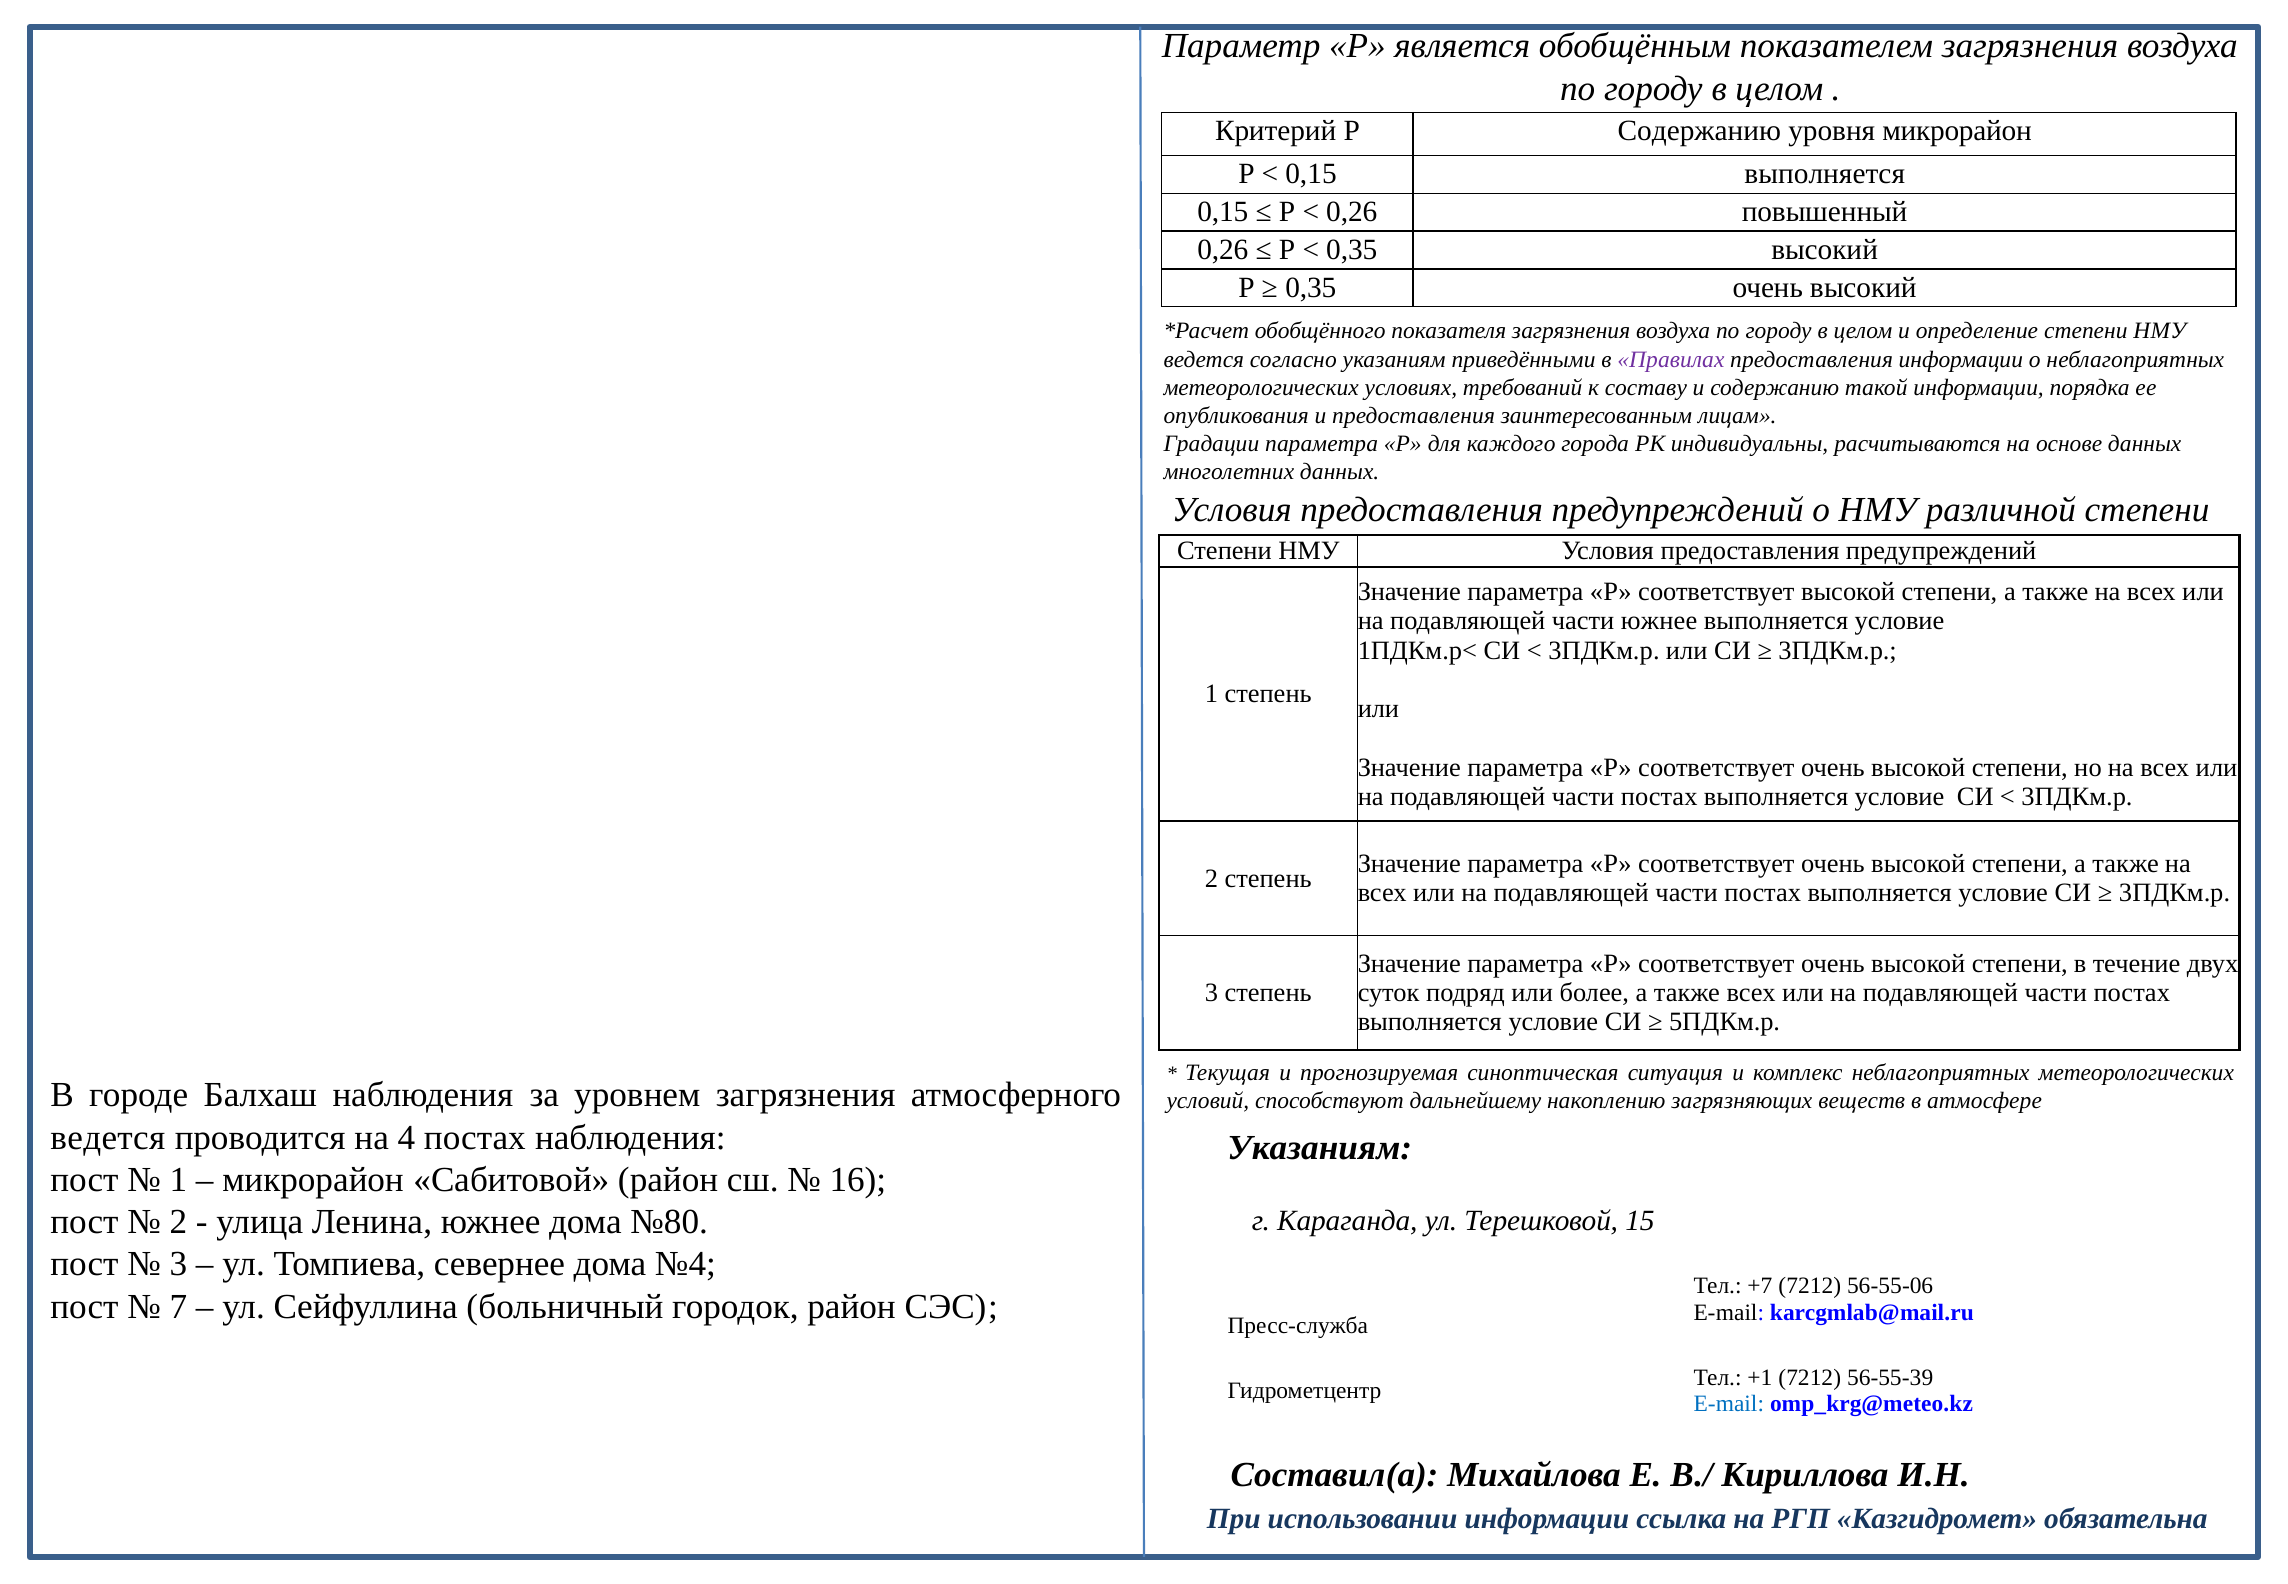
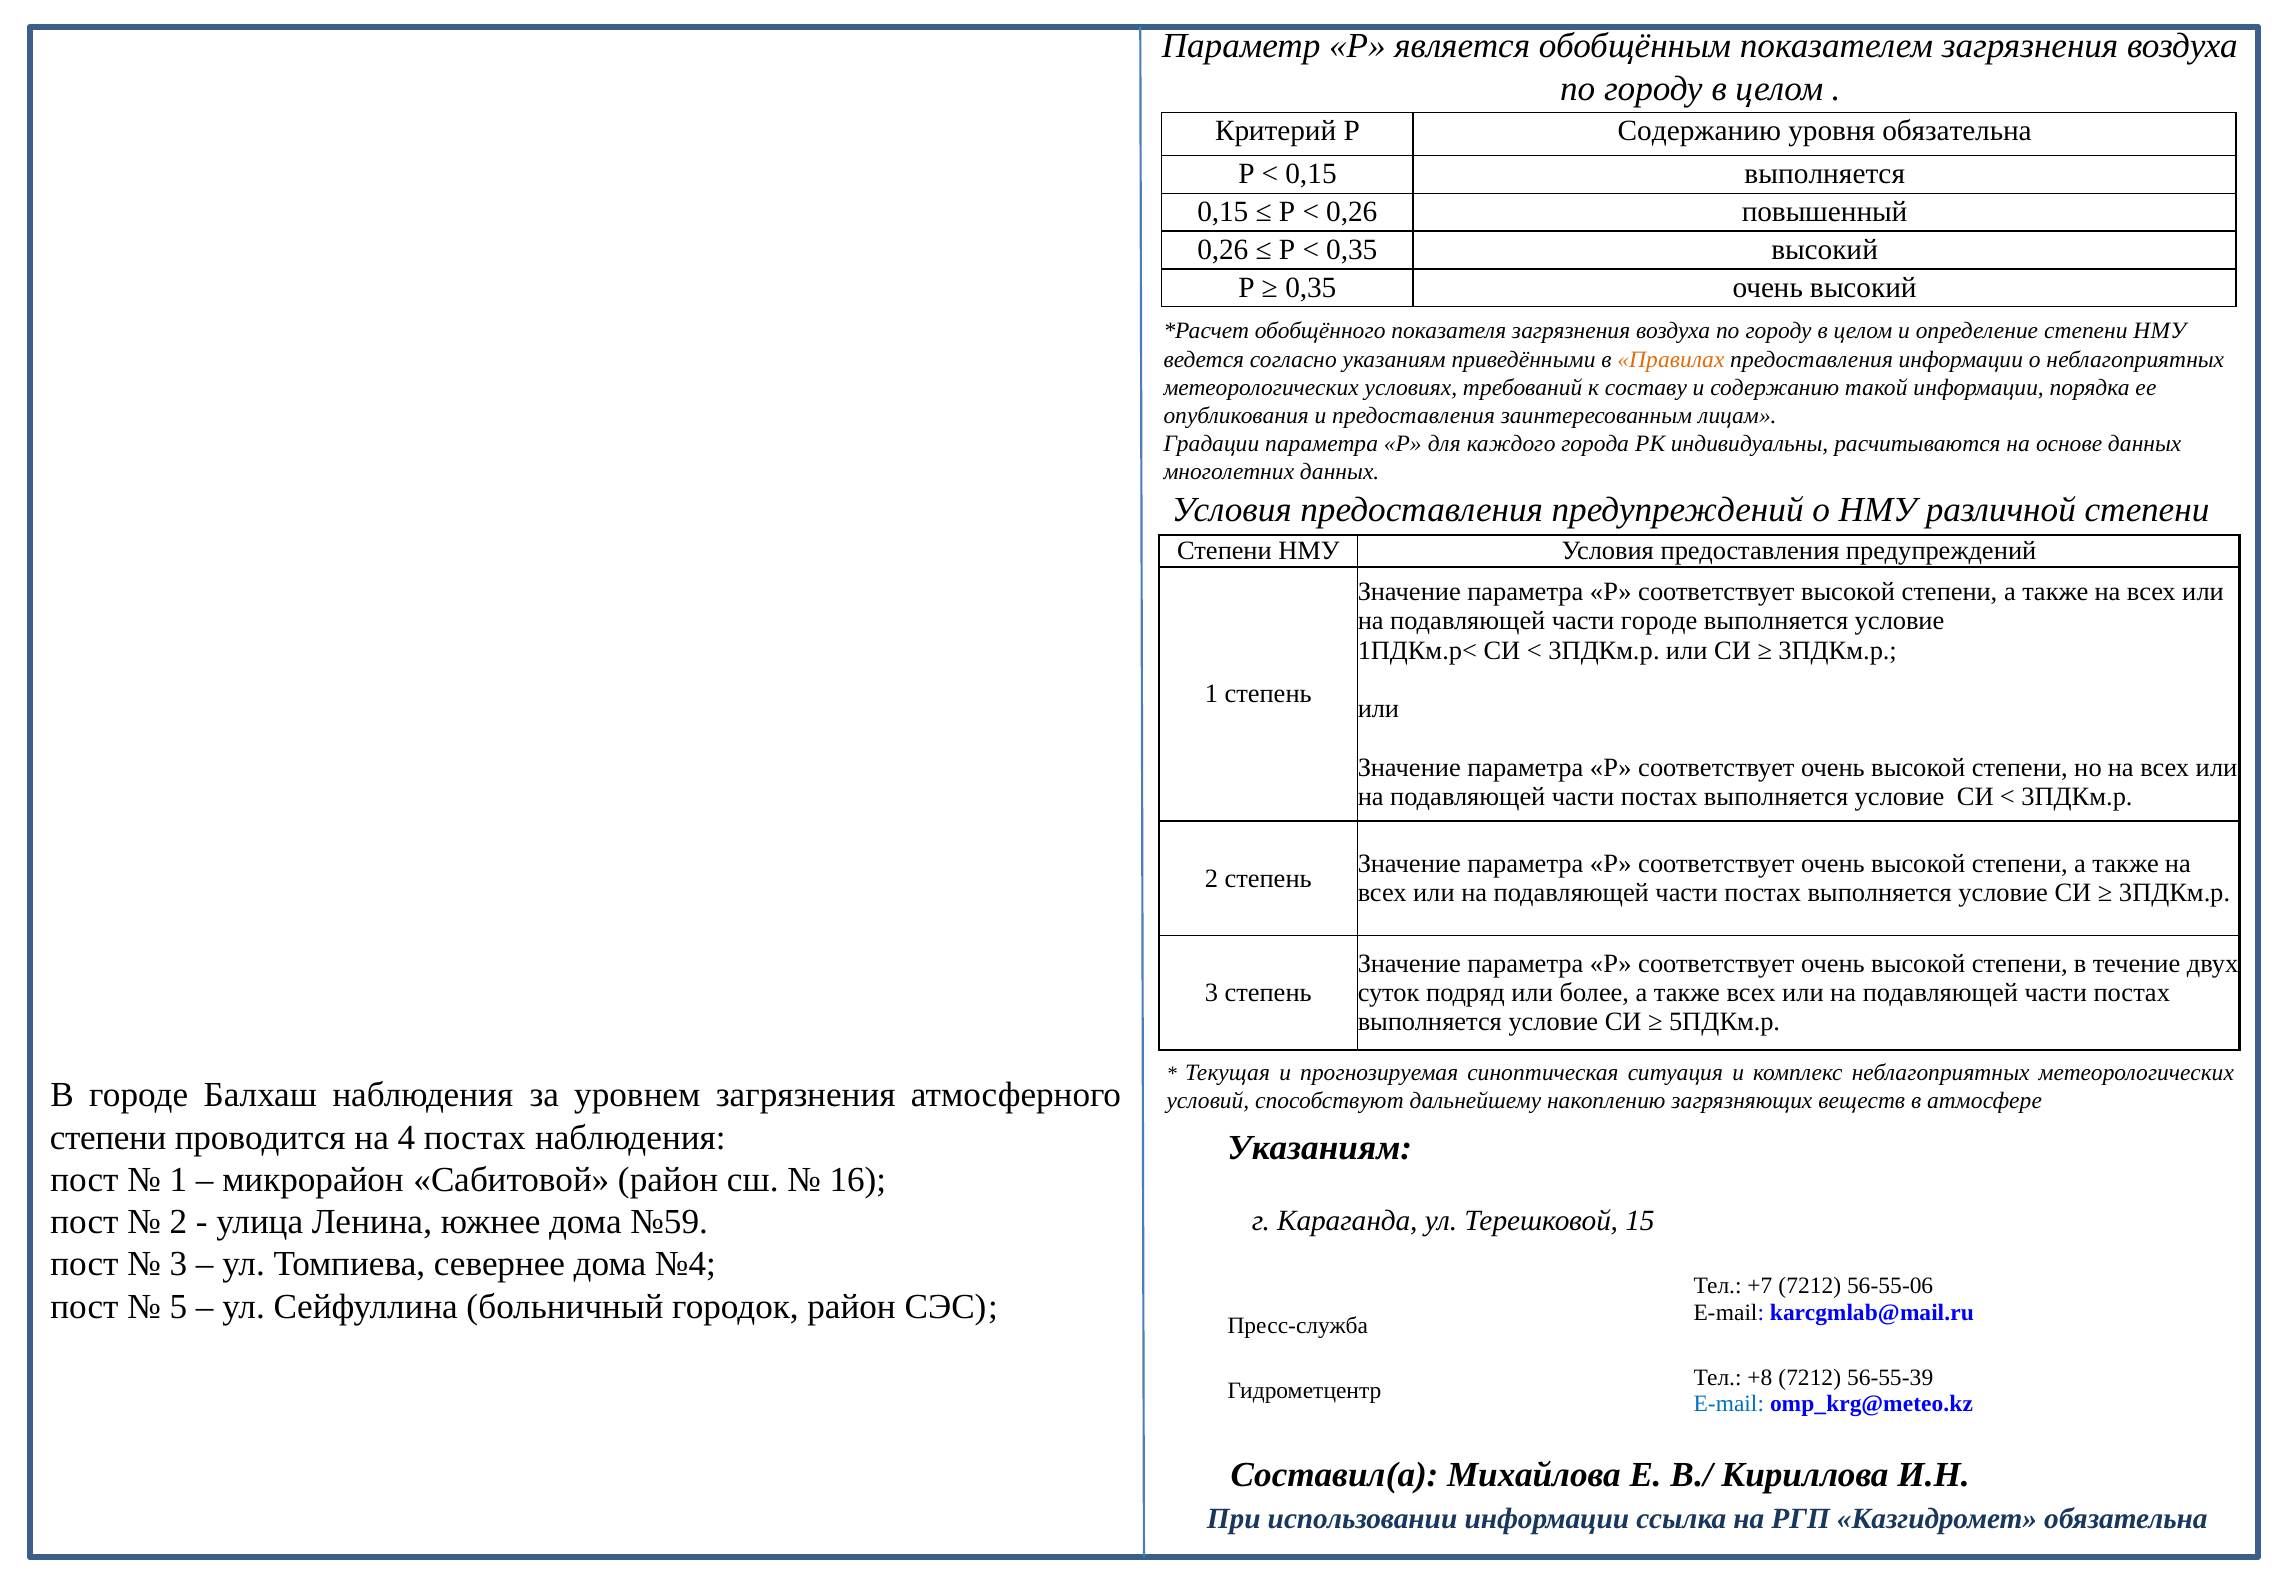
уровня микрорайон: микрорайон -> обязательна
Правилах colour: purple -> orange
части южнее: южнее -> городе
ведется at (108, 1138): ведется -> степени
№80: №80 -> №59
7: 7 -> 5
+1: +1 -> +8
